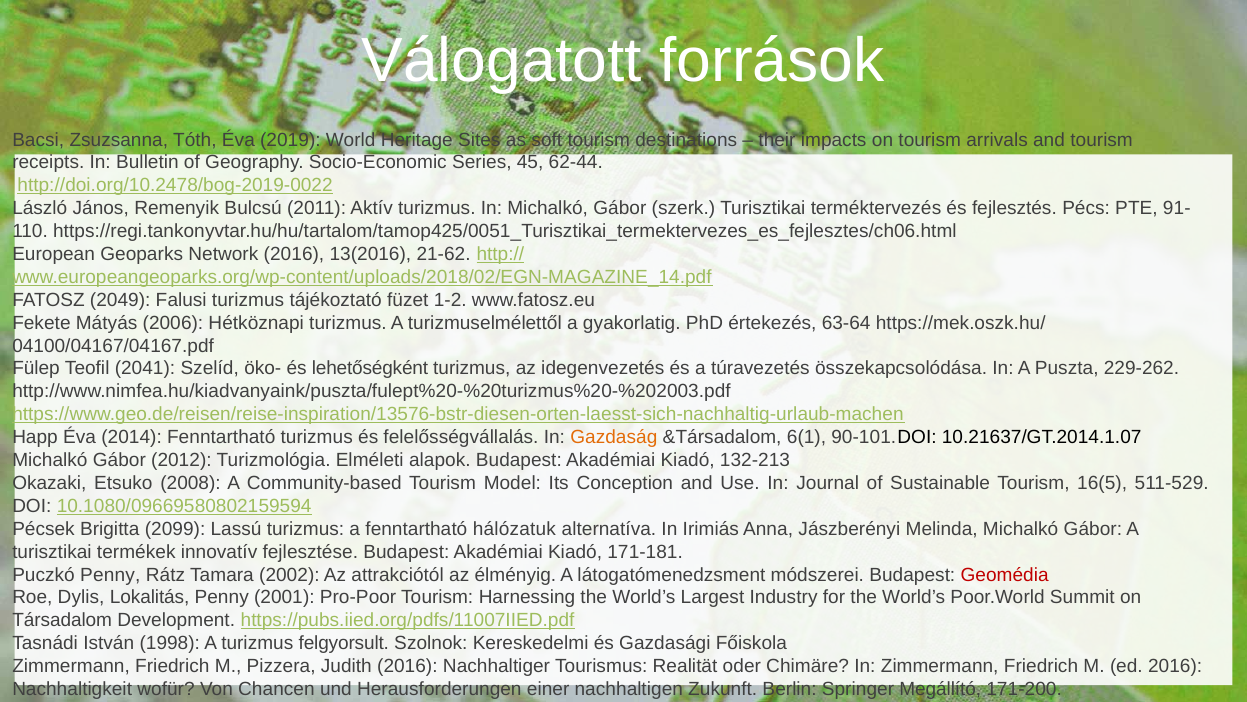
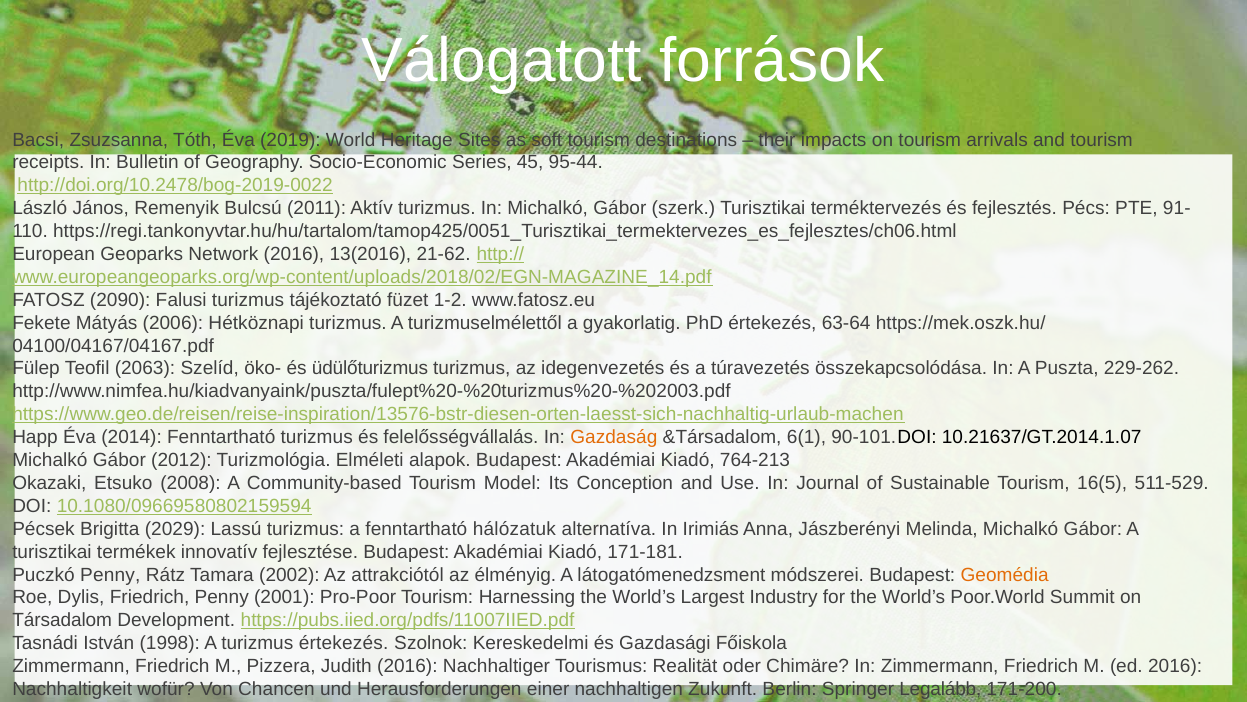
62-44: 62-44 -> 95-44
2049: 2049 -> 2090
2041: 2041 -> 2063
lehetőségként: lehetőségként -> üdülőturizmus
132-213: 132-213 -> 764-213
2099: 2099 -> 2029
Geomédia colour: red -> orange
Dylis Lokalitás: Lokalitás -> Friedrich
turizmus felgyorsult: felgyorsult -> értekezés
Megállító: Megállító -> Legalább
